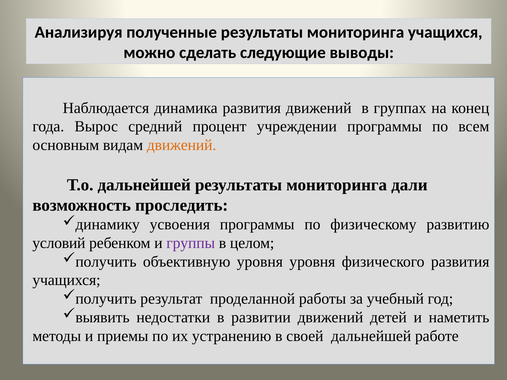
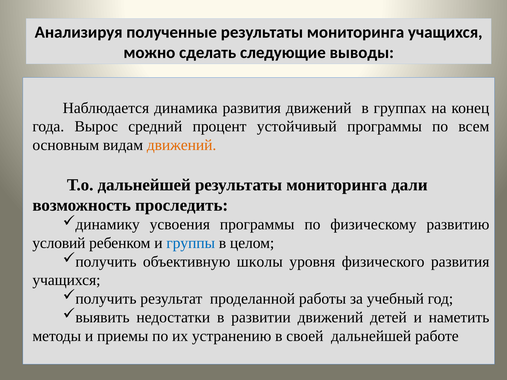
учреждении: учреждении -> устойчивый
группы colour: purple -> blue
объективную уровня: уровня -> школы
